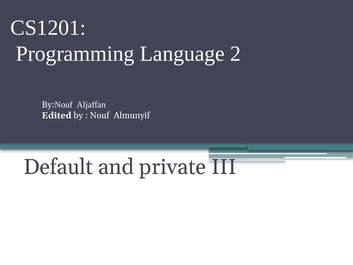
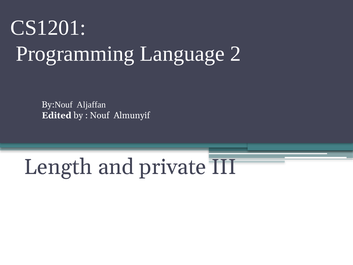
Default: Default -> Length
